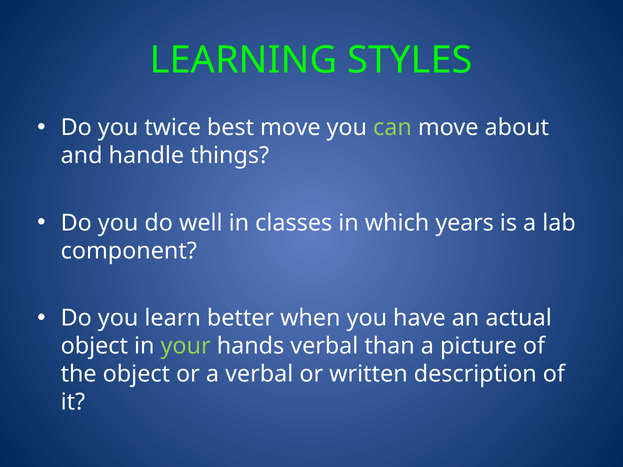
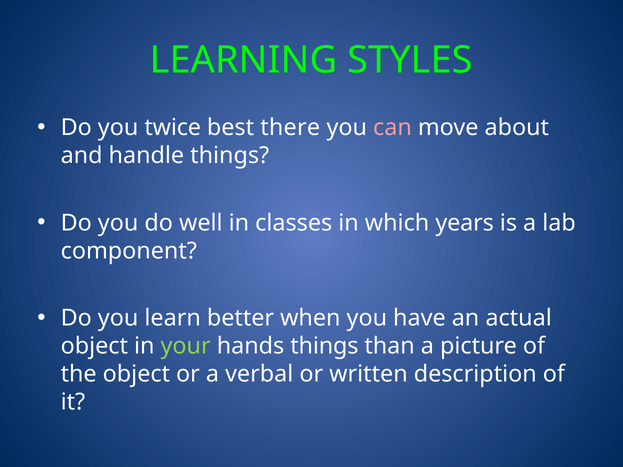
best move: move -> there
can colour: light green -> pink
hands verbal: verbal -> things
